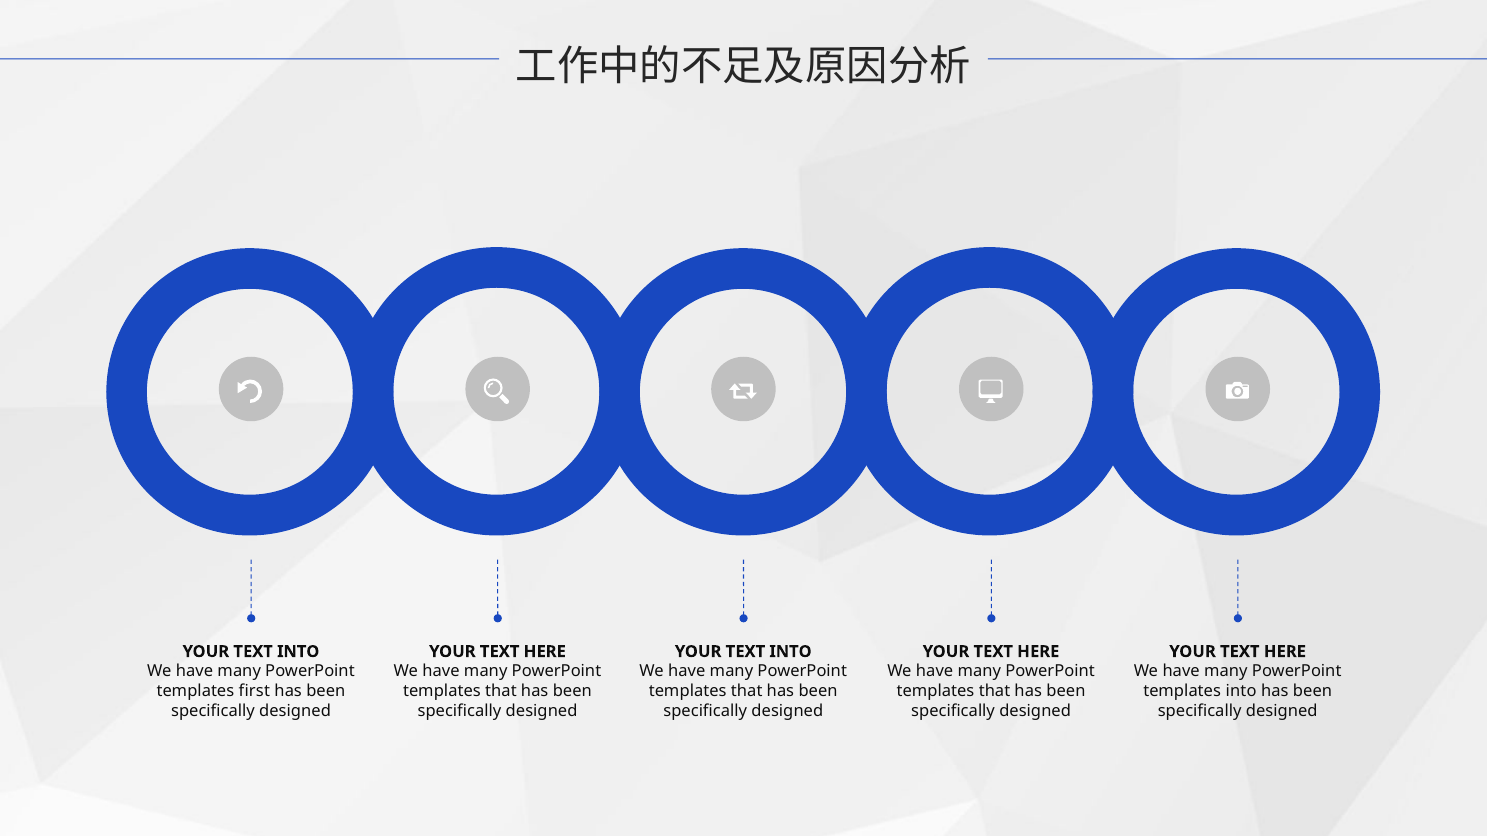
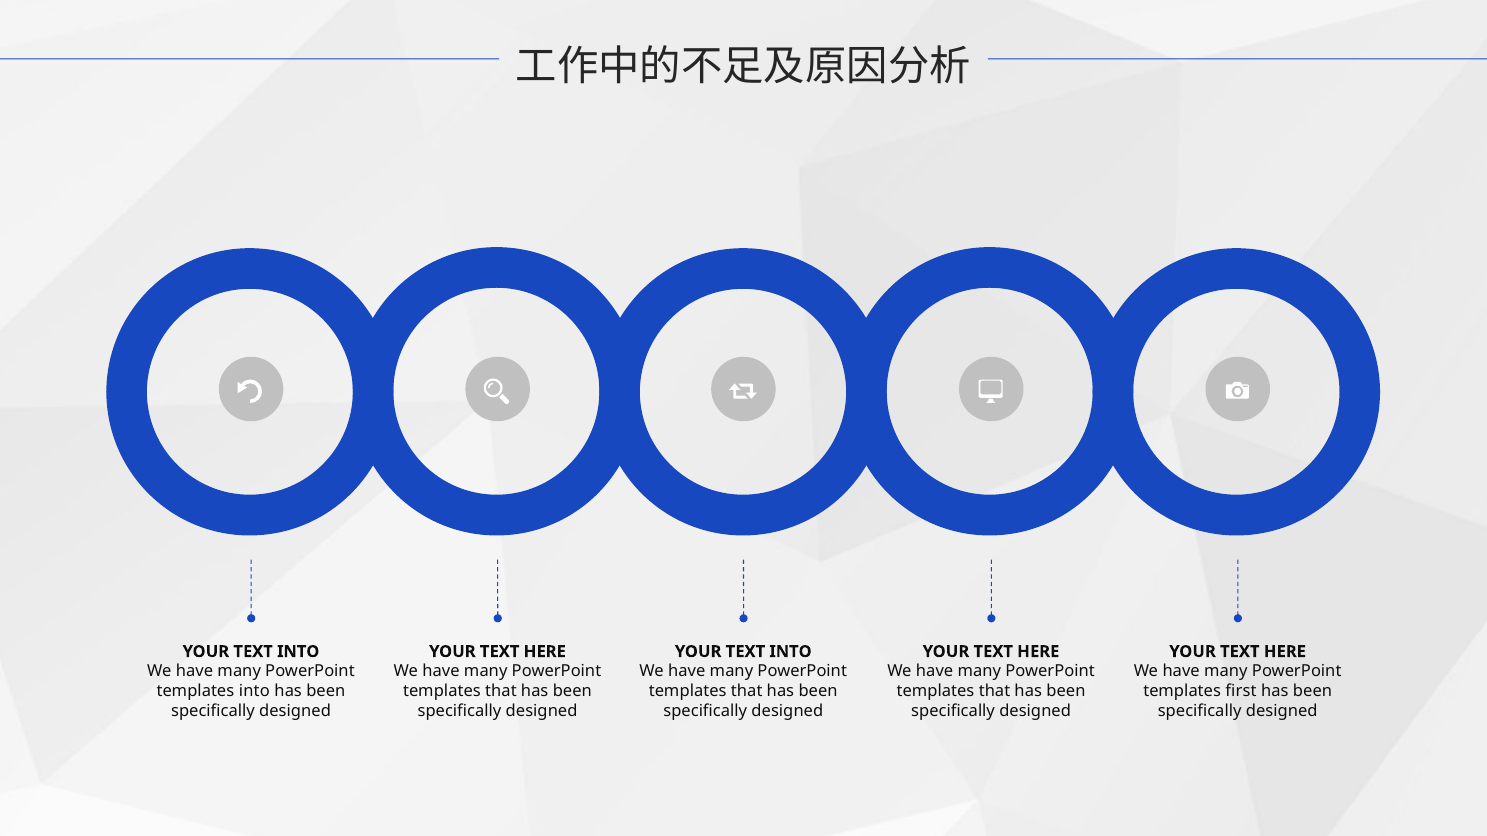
templates first: first -> into
templates into: into -> first
